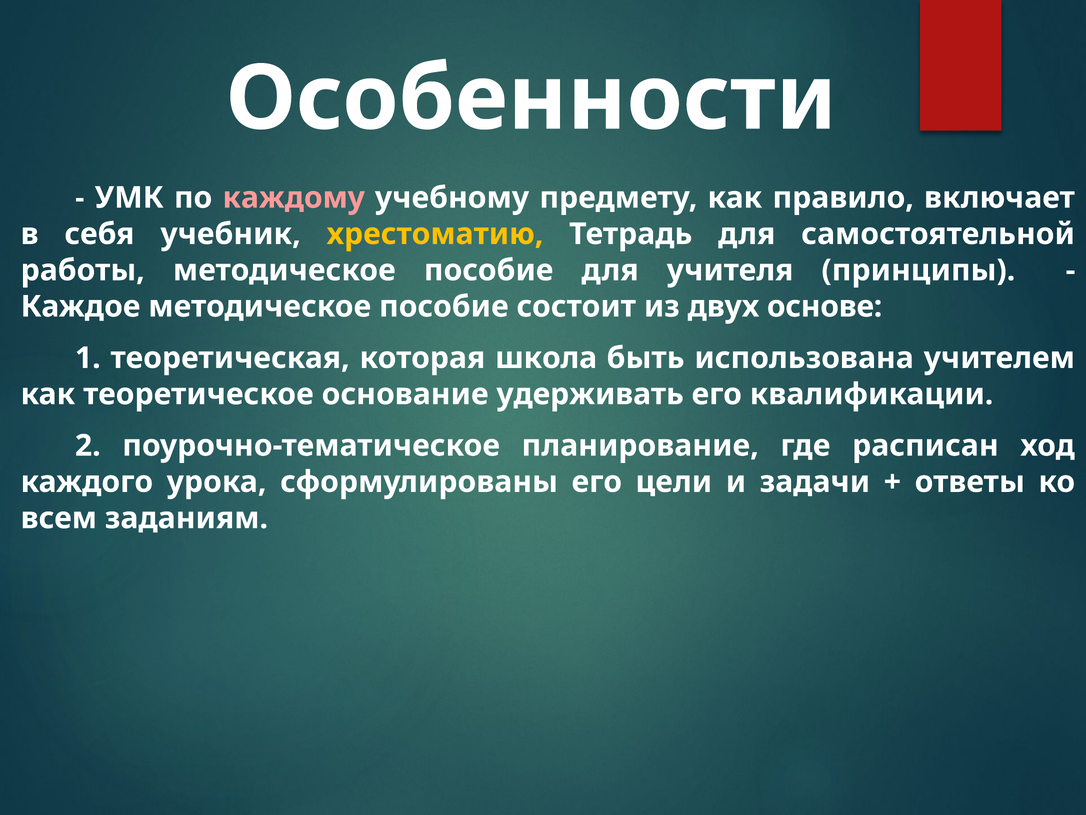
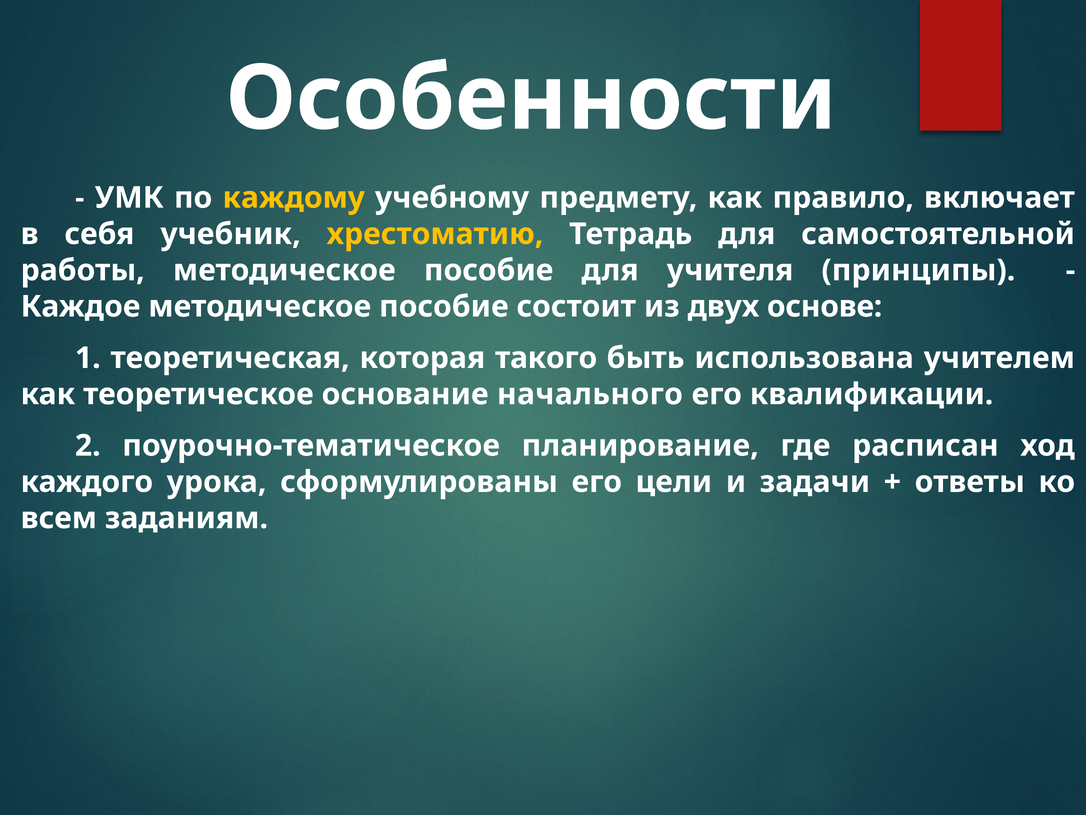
каждому colour: pink -> yellow
школа: школа -> такого
удерживать: удерживать -> начального
